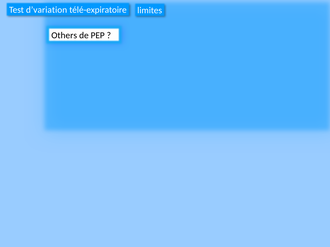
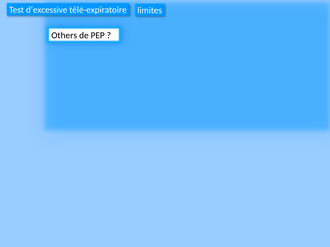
d’variation: d’variation -> d’excessive
